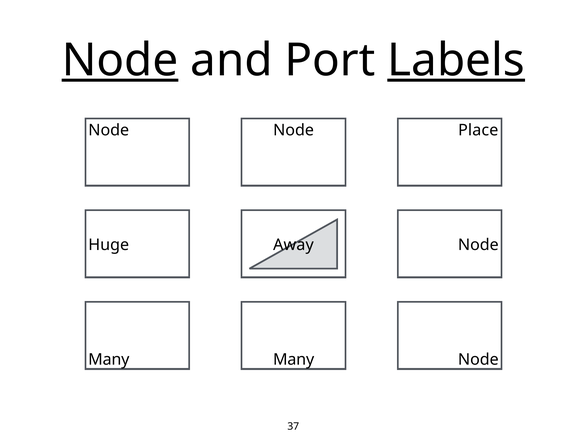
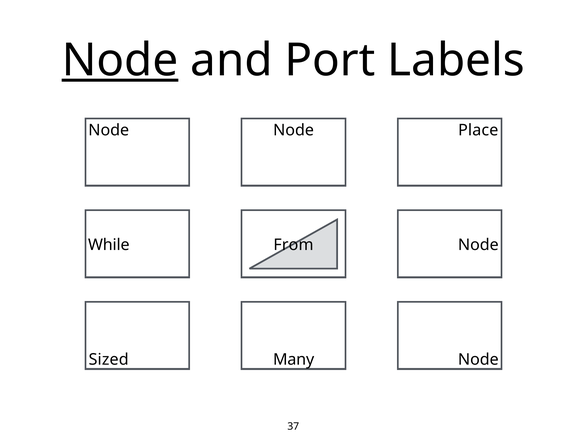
Labels underline: present -> none
Huge: Huge -> While
Away: Away -> From
Many at (109, 360): Many -> Sized
